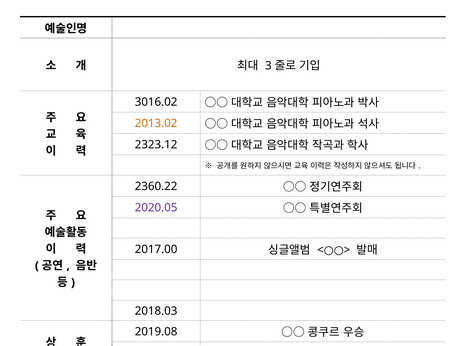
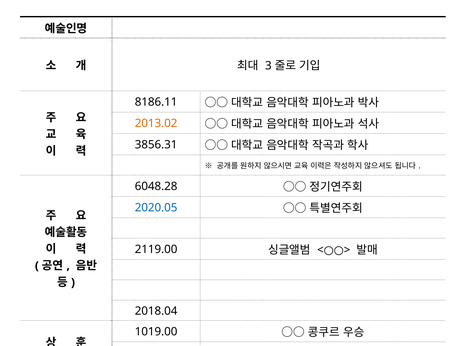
3016.02: 3016.02 -> 8186.11
2323.12: 2323.12 -> 3856.31
2360.22: 2360.22 -> 6048.28
2020.05 colour: purple -> blue
2017.00: 2017.00 -> 2119.00
2018.03: 2018.03 -> 2018.04
2019.08: 2019.08 -> 1019.00
